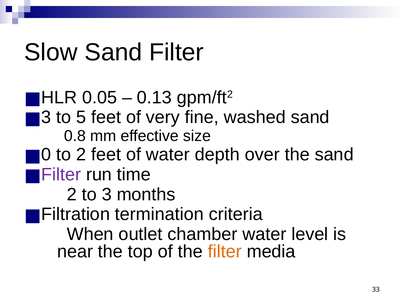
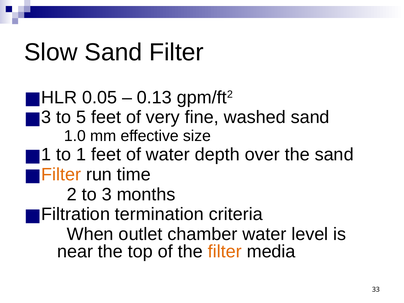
0.8: 0.8 -> 1.0
0 at (46, 155): 0 -> 1
to 2: 2 -> 1
Filter at (61, 175) colour: purple -> orange
